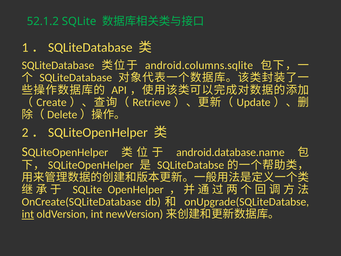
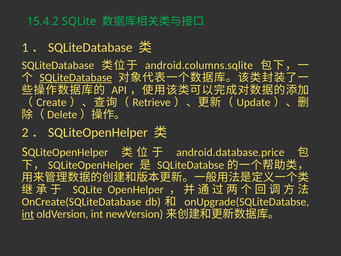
52.1.2: 52.1.2 -> 15.4.2
SQLiteDatabase at (76, 78) underline: none -> present
android.database.name: android.database.name -> android.database.price
